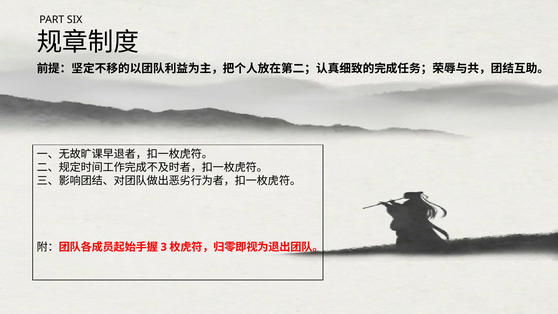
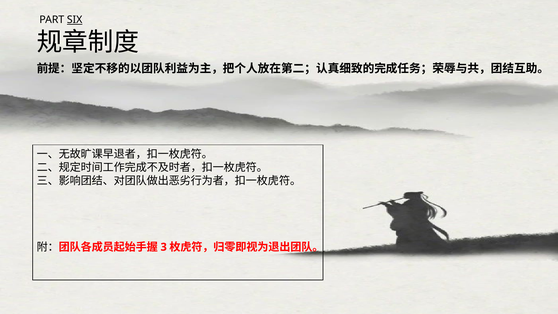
SIX underline: none -> present
